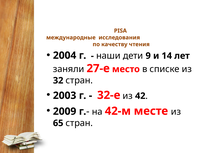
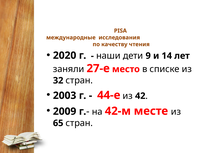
2004: 2004 -> 2020
32-е: 32-е -> 44-е
